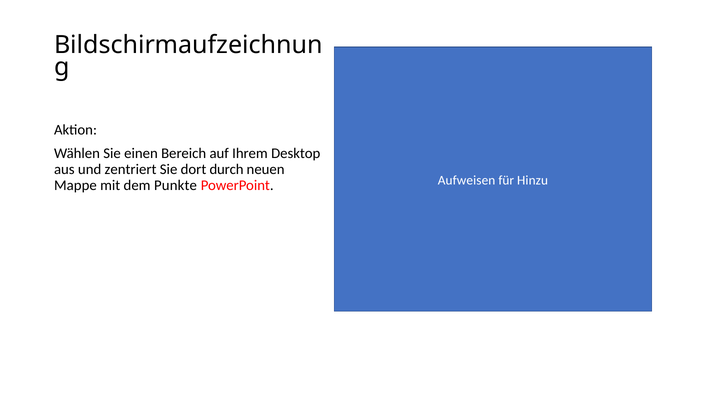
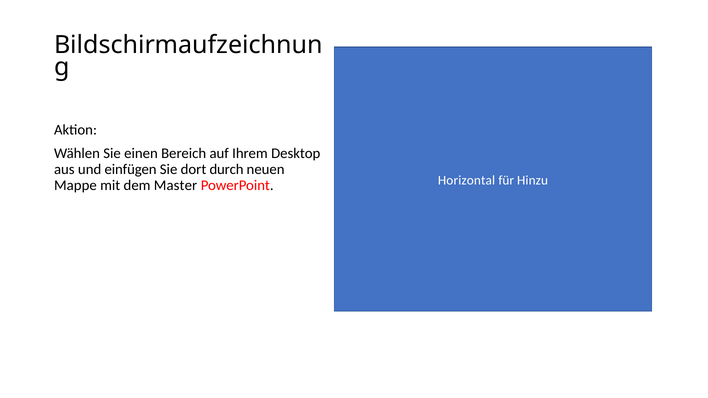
zentriert: zentriert -> einfügen
Punkte: Punkte -> Master
Aufweisen: Aufweisen -> Horizontal
